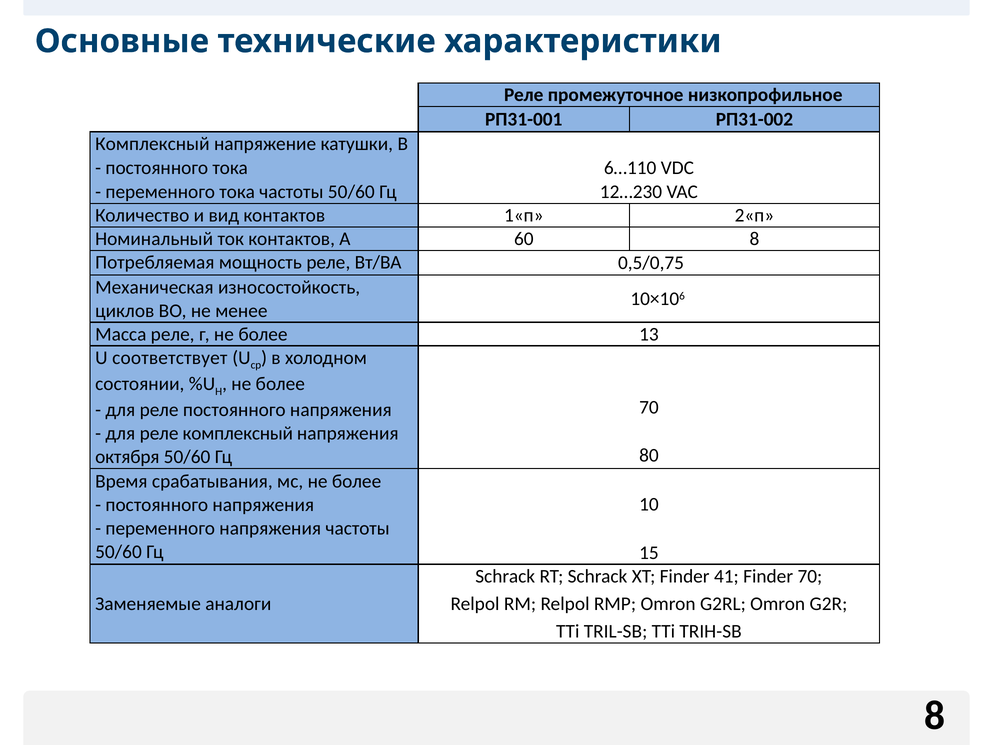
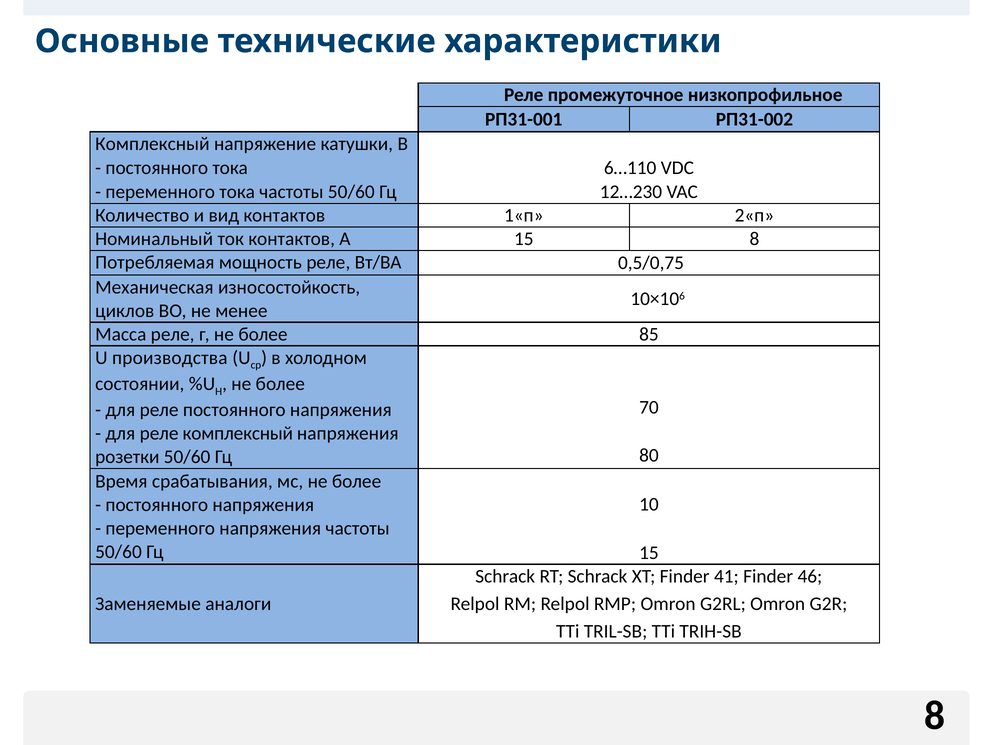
А 60: 60 -> 15
13: 13 -> 85
соответствует: соответствует -> производства
октября: октября -> розетки
Finder 70: 70 -> 46
